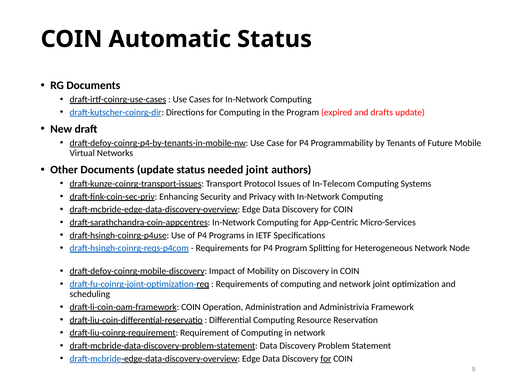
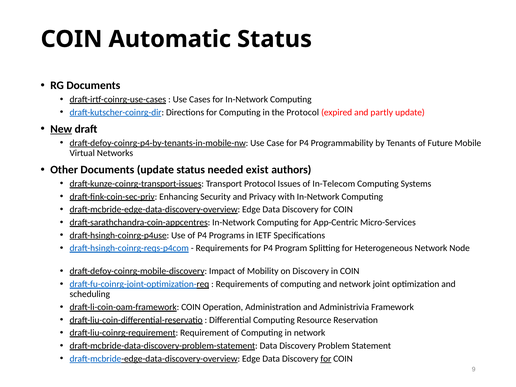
the Program: Program -> Protocol
drafts: drafts -> partly
New underline: none -> present
needed joint: joint -> exist
